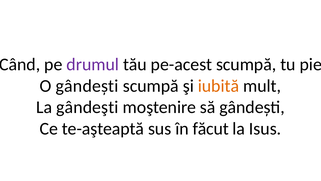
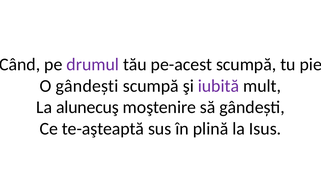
iubită colour: orange -> purple
gândeşti: gândeşti -> alunecuş
făcut: făcut -> plină
